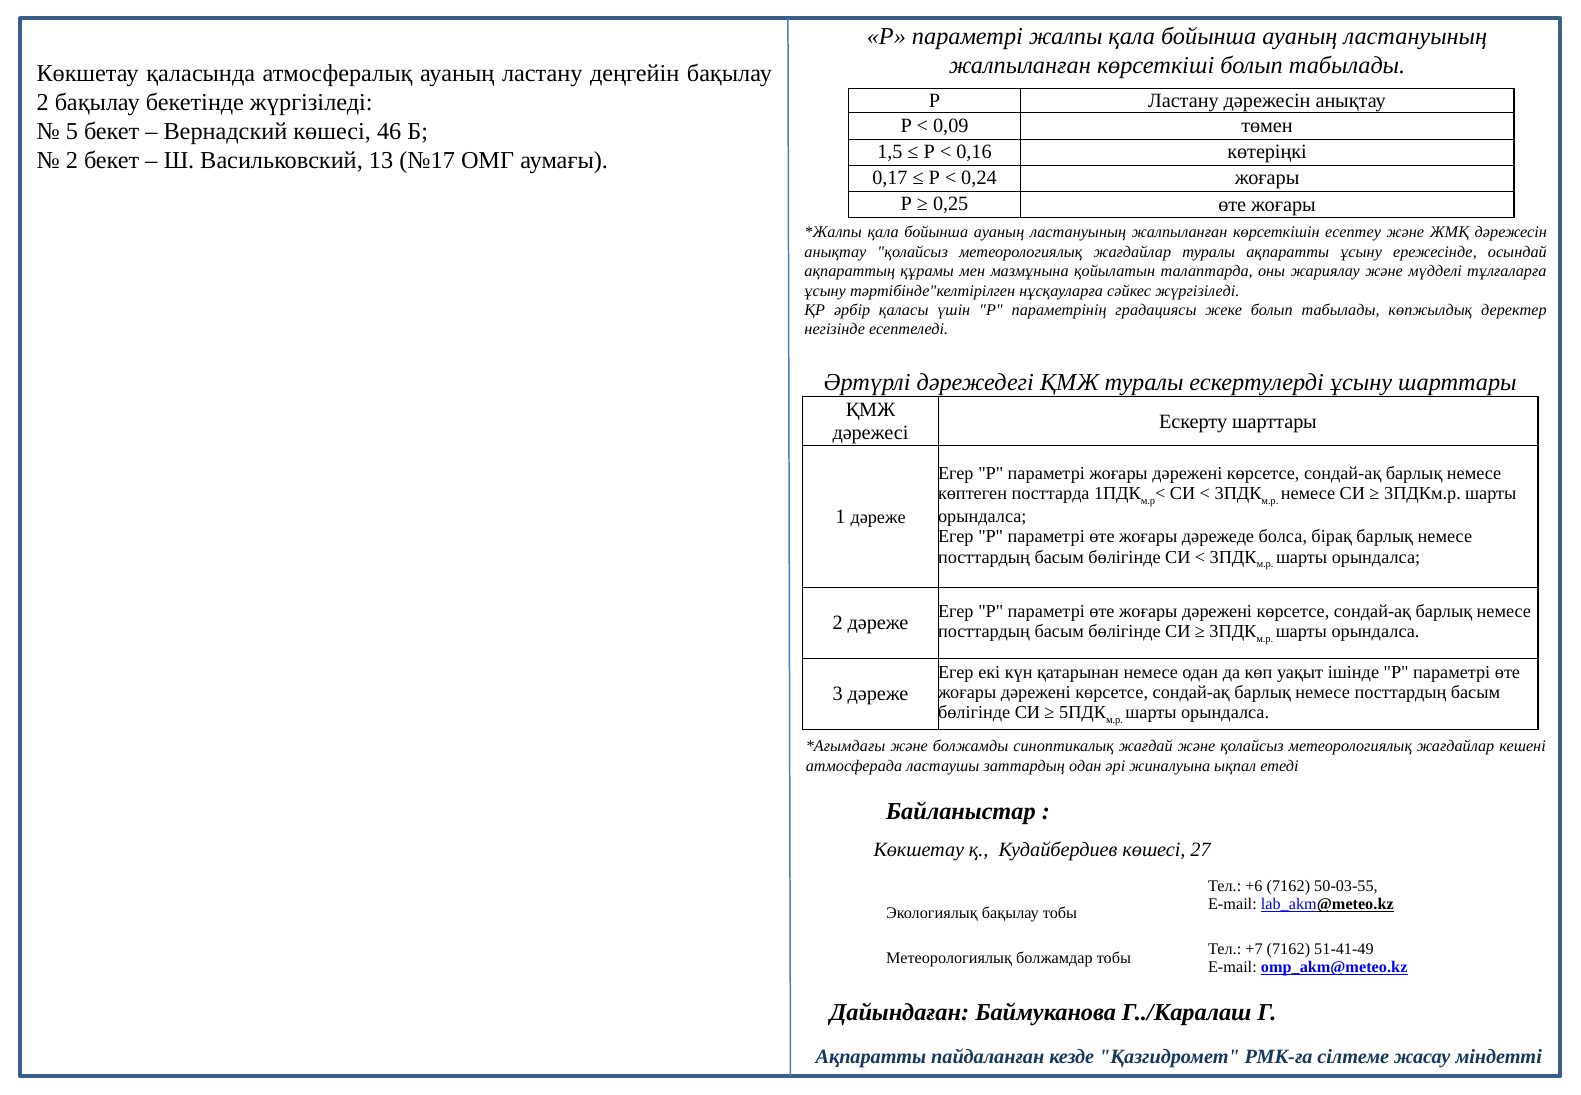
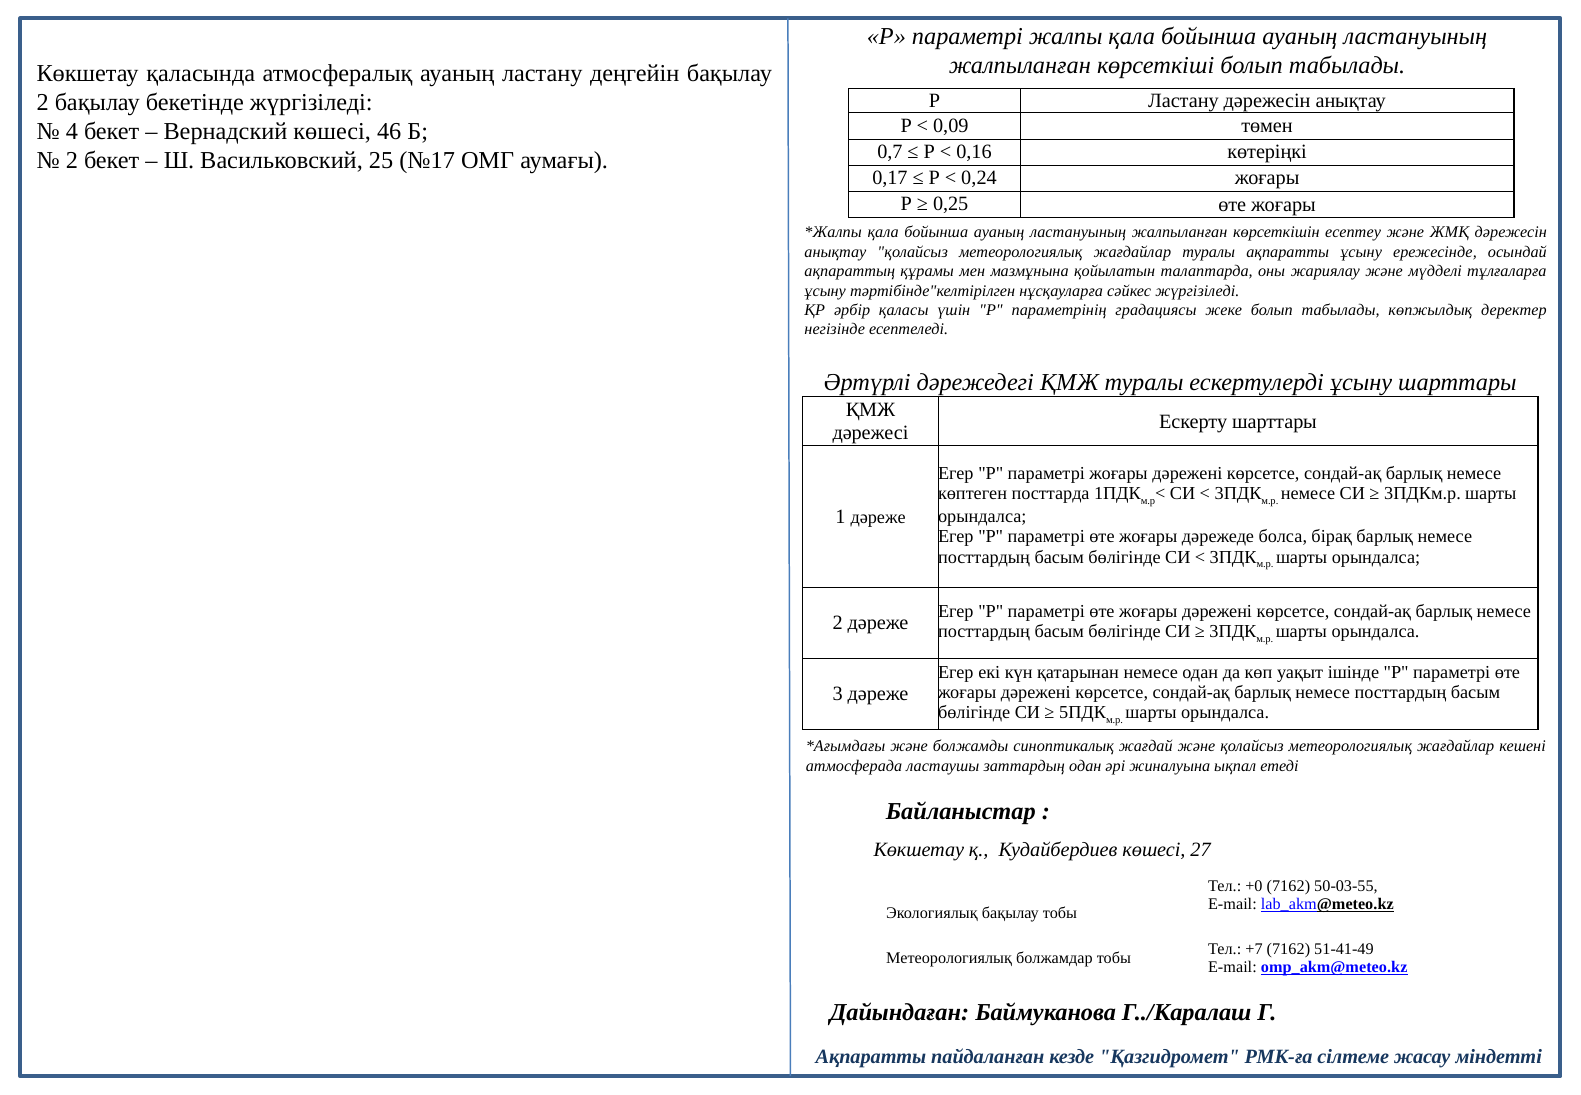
5: 5 -> 4
1,5: 1,5 -> 0,7
13: 13 -> 25
+6: +6 -> +0
